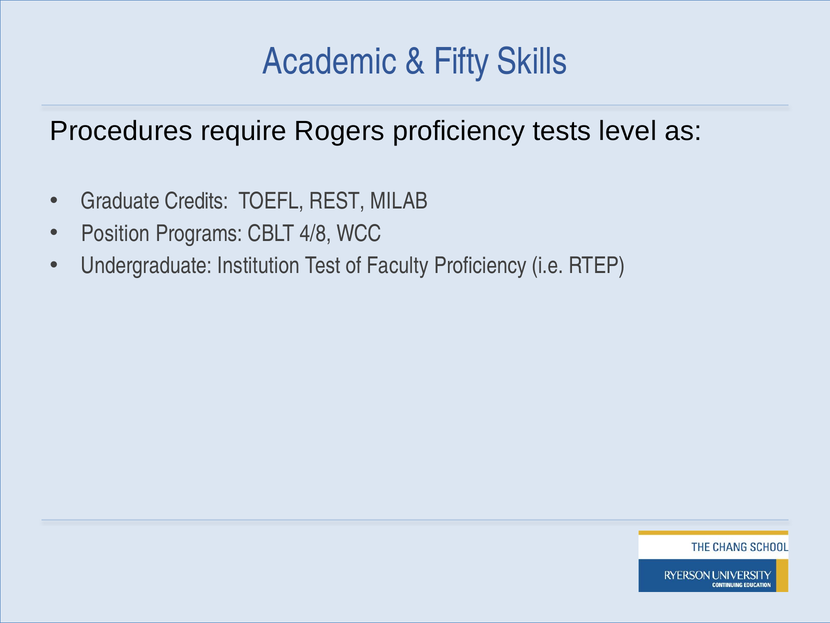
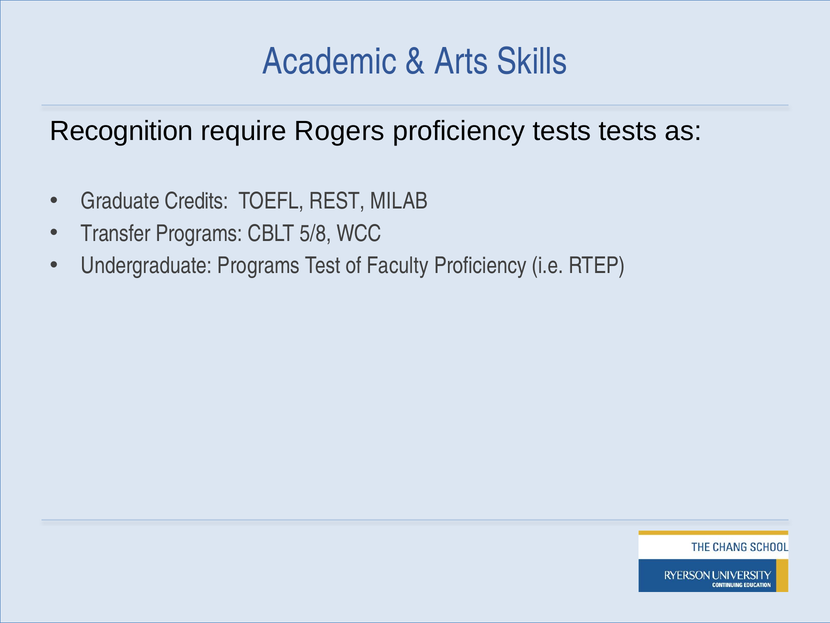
Fifty: Fifty -> Arts
Procedures: Procedures -> Recognition
tests level: level -> tests
Position: Position -> Transfer
4/8: 4/8 -> 5/8
Undergraduate Institution: Institution -> Programs
